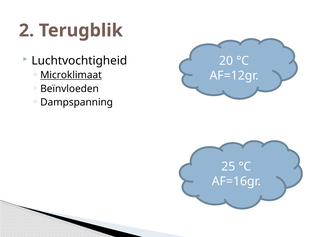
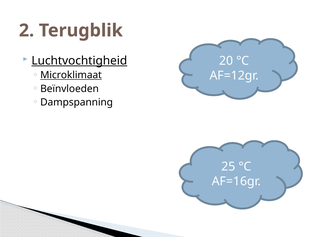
Luchtvochtigheid underline: none -> present
